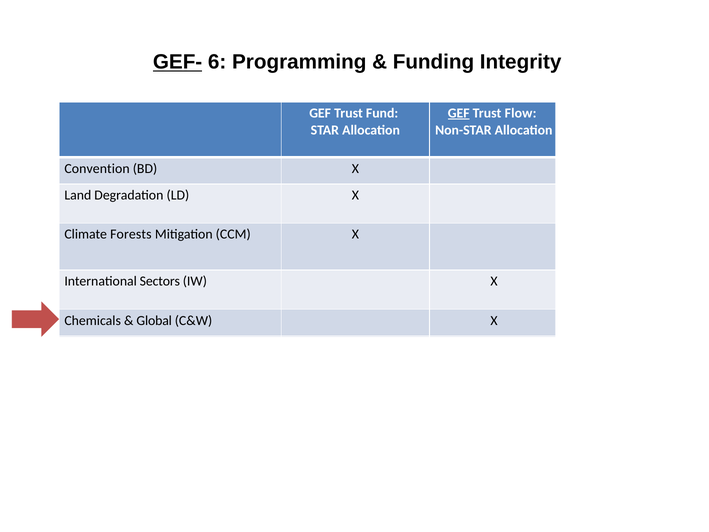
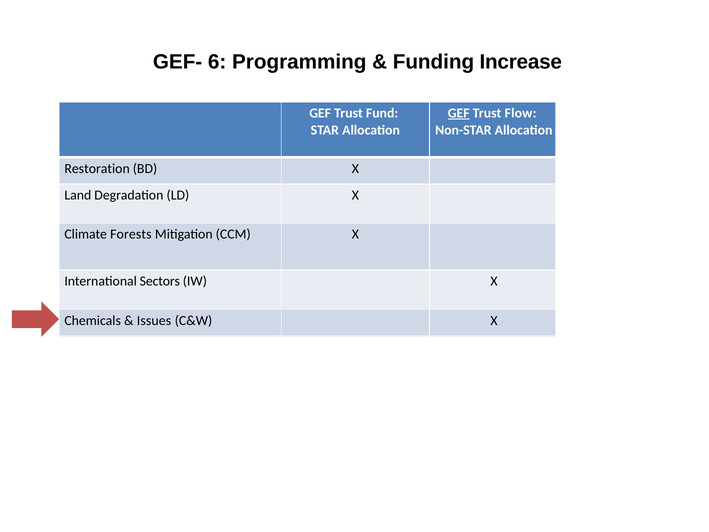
GEF- underline: present -> none
Integrity: Integrity -> Increase
Convention: Convention -> Restoration
Global: Global -> Issues
